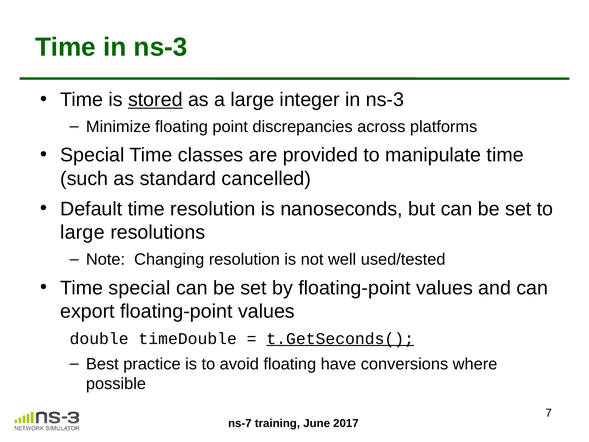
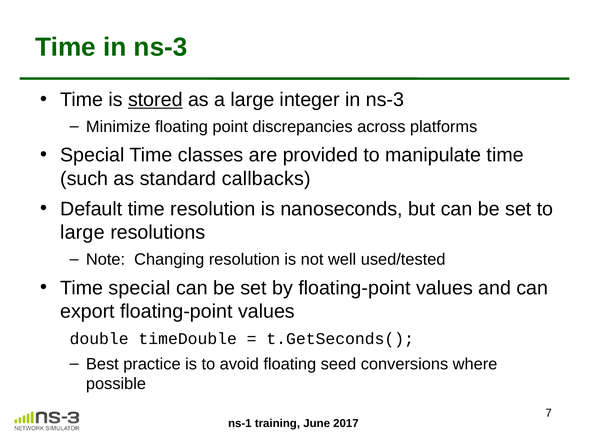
cancelled: cancelled -> callbacks
t.GetSeconds( underline: present -> none
have: have -> seed
ns-7: ns-7 -> ns-1
